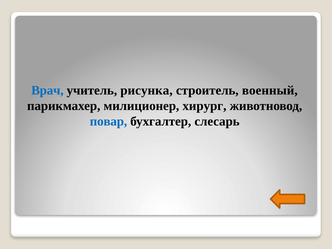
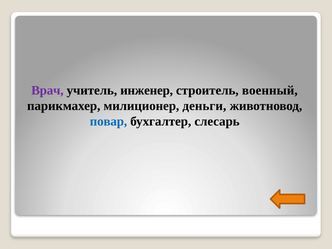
Врач colour: blue -> purple
рисунка: рисунка -> инженер
хирург: хирург -> деньги
